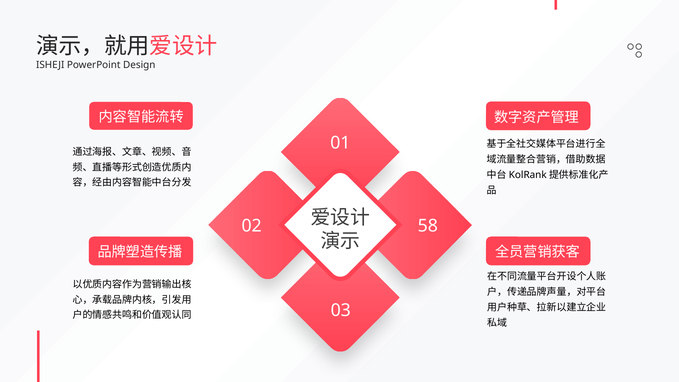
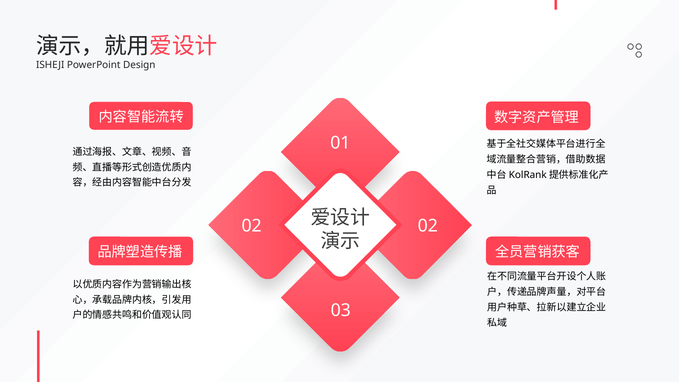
02 58: 58 -> 02
